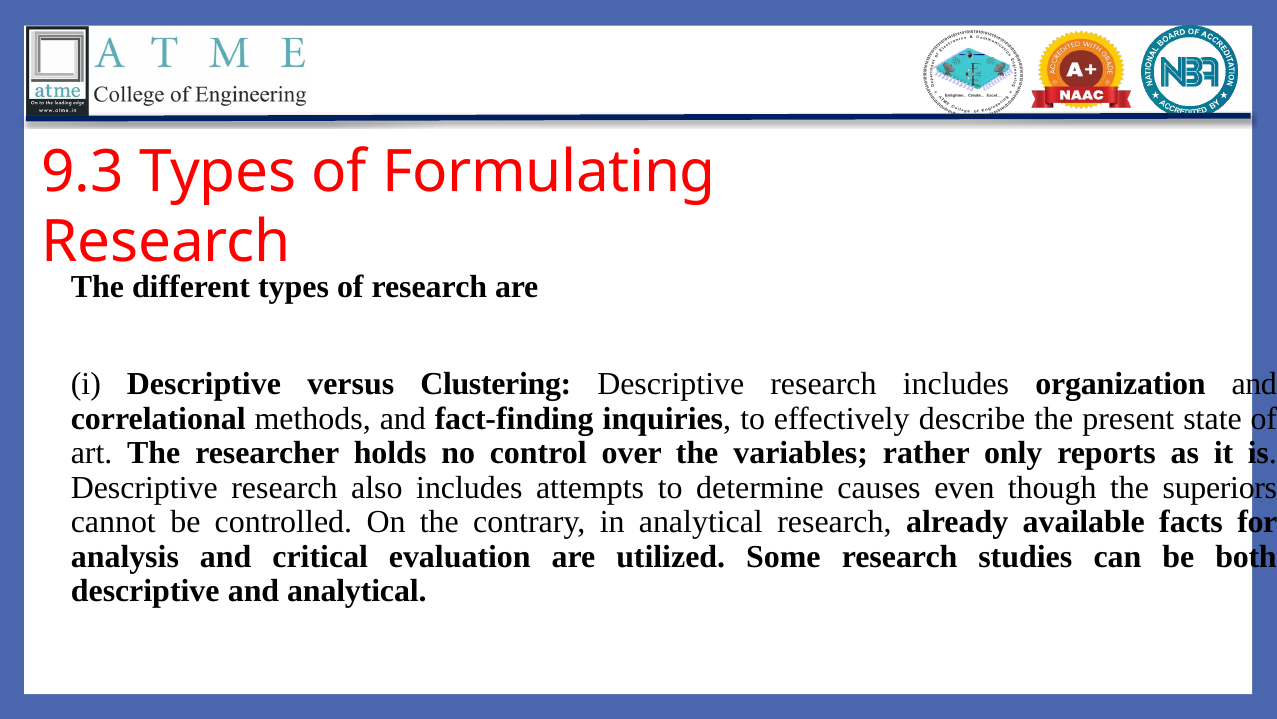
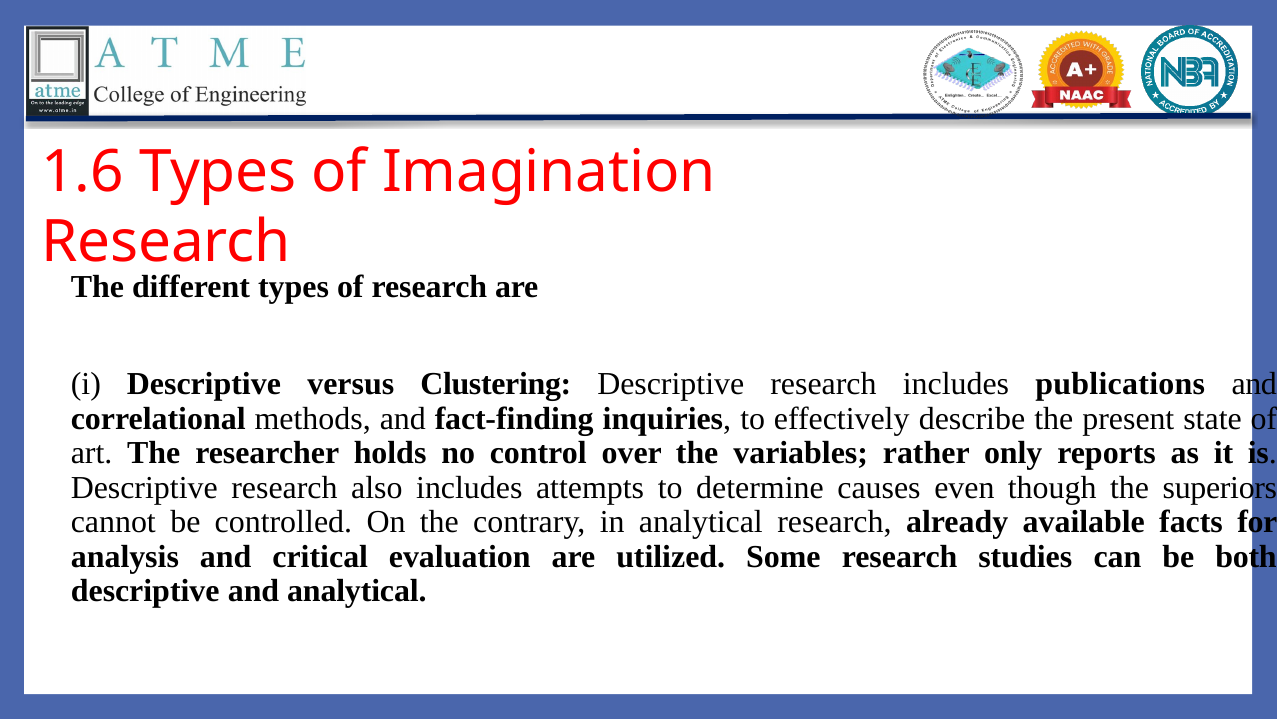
9.3: 9.3 -> 1.6
Formulating: Formulating -> Imagination
organization: organization -> publications
